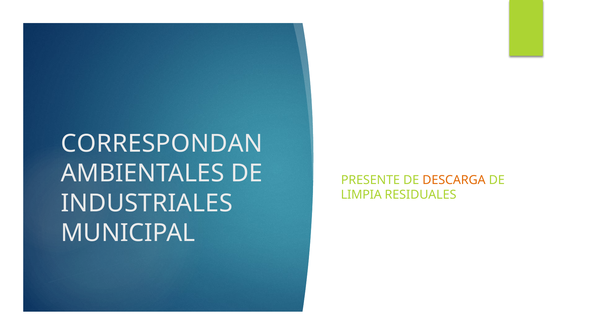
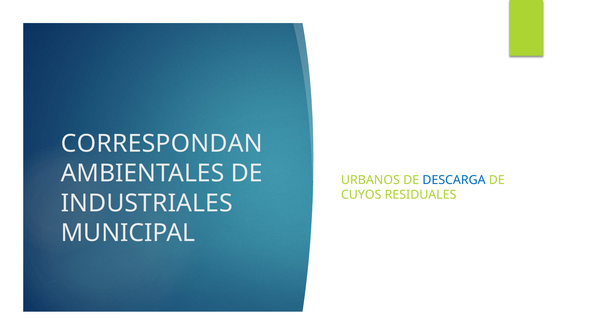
PRESENTE: PRESENTE -> URBANOS
DESCARGA colour: orange -> blue
LIMPIA: LIMPIA -> CUYOS
